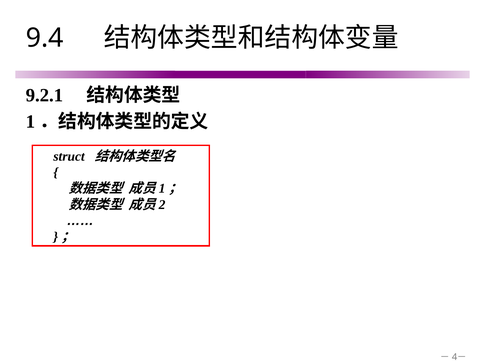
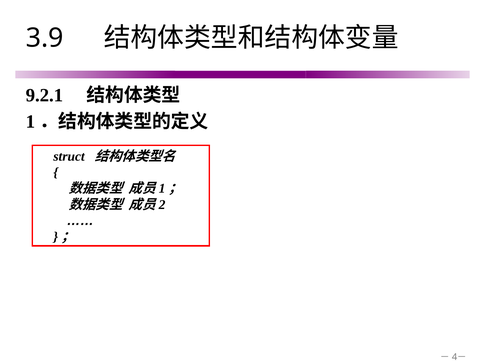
9.4: 9.4 -> 3.9
